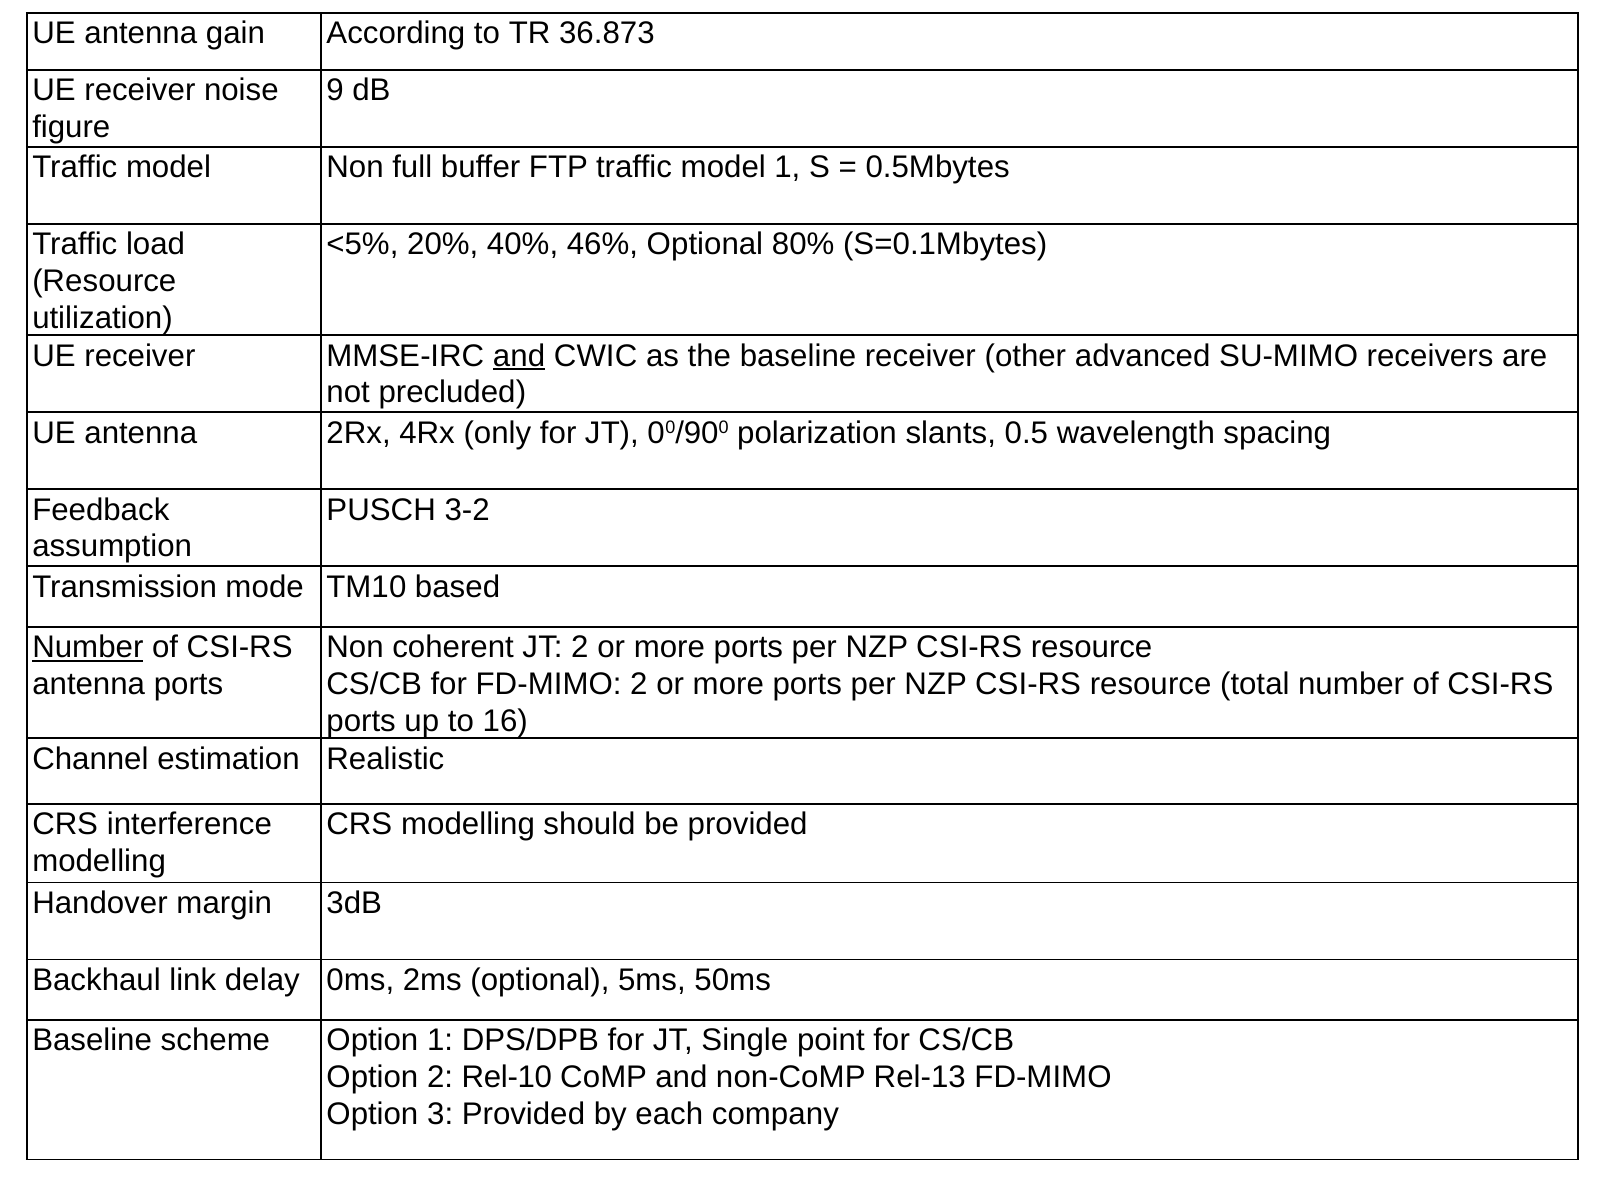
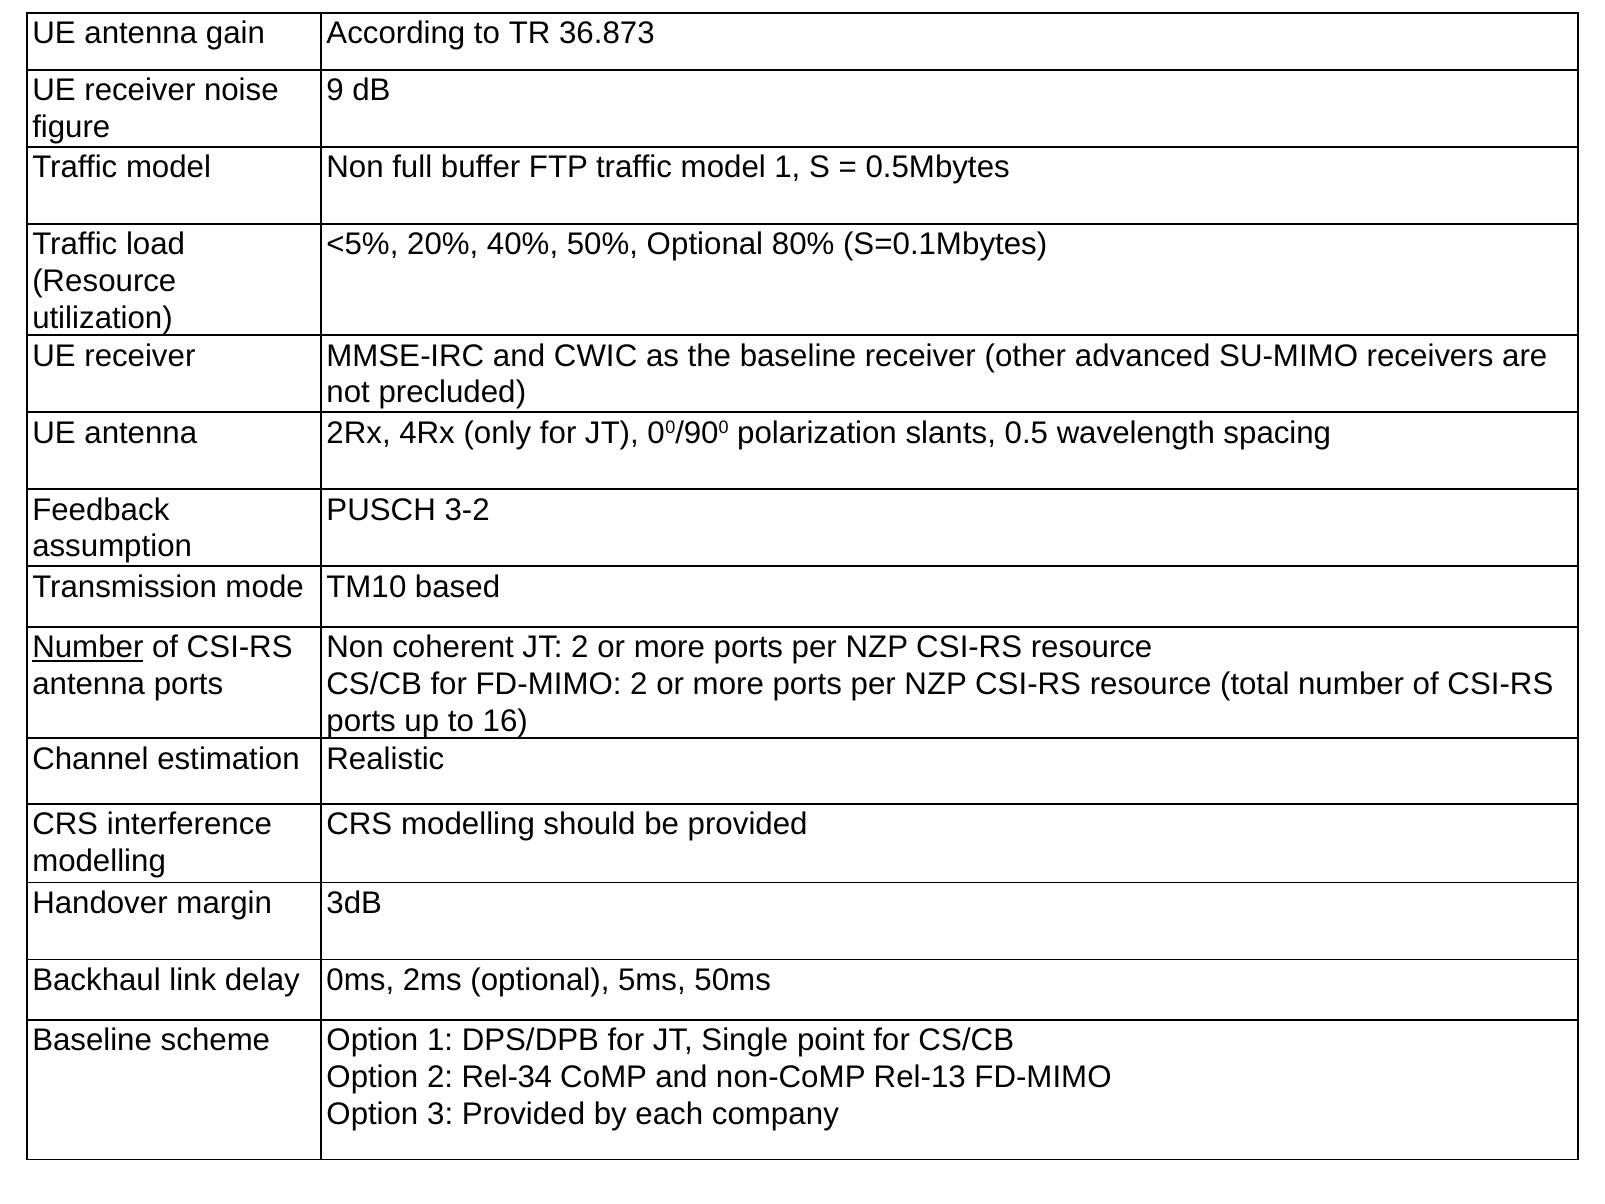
46%: 46% -> 50%
and at (519, 356) underline: present -> none
Rel-10: Rel-10 -> Rel-34
